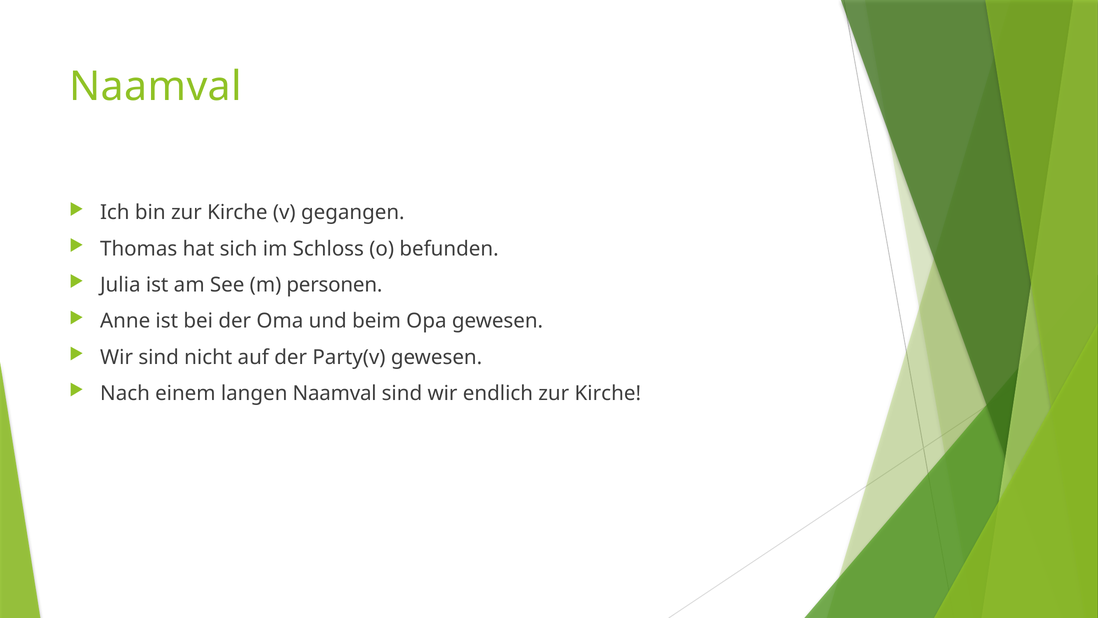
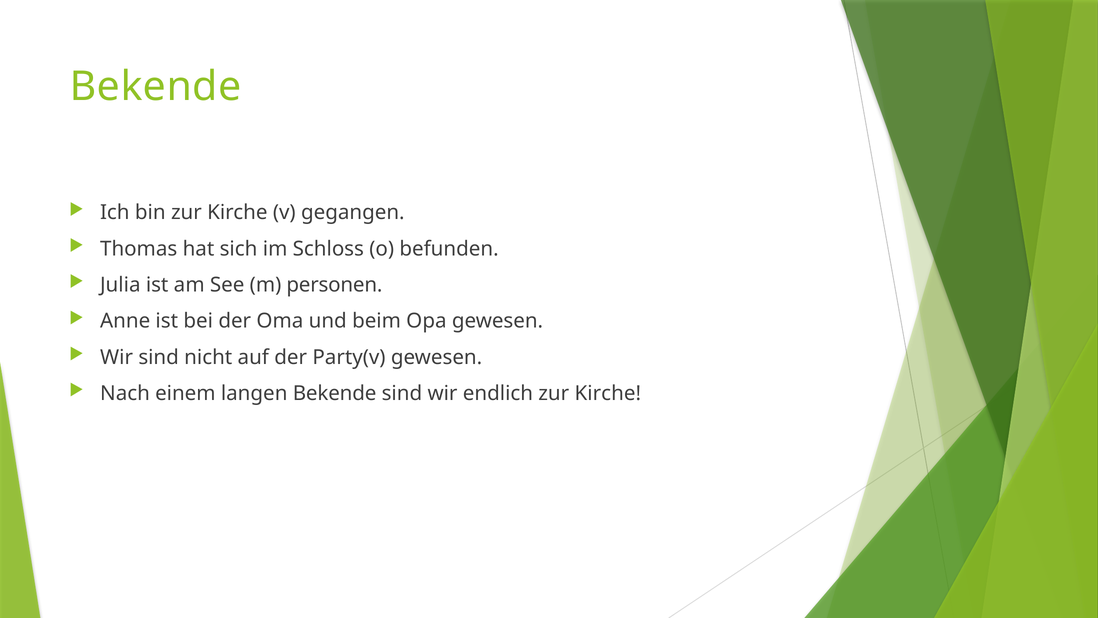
Naamval at (156, 87): Naamval -> Bekende
langen Naamval: Naamval -> Bekende
